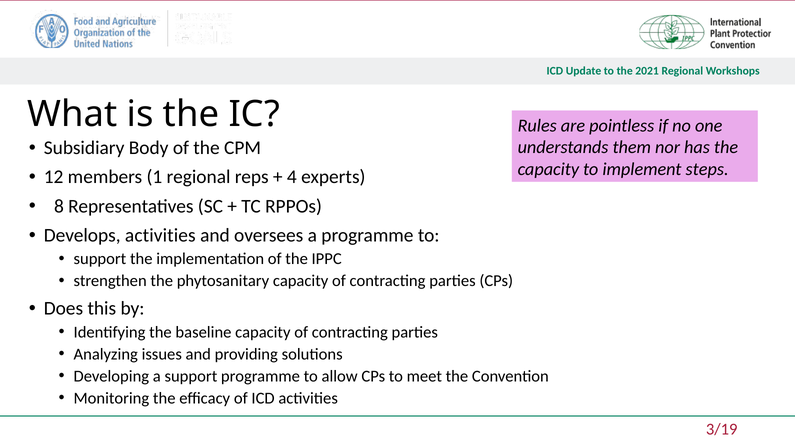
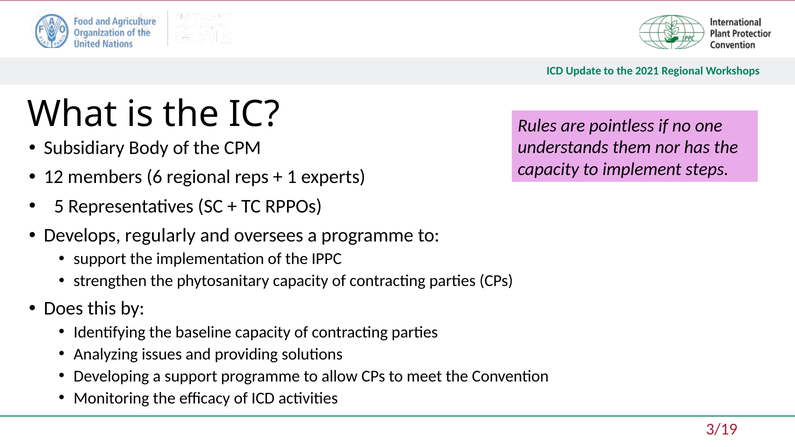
1: 1 -> 6
4: 4 -> 1
8: 8 -> 5
Develops activities: activities -> regularly
